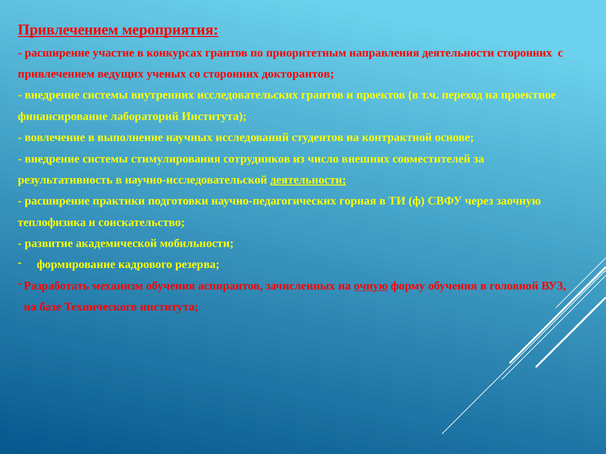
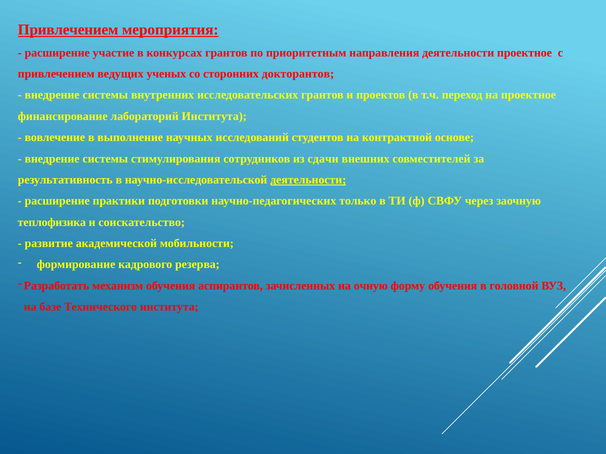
деятельности сторонних: сторонних -> проектное
число: число -> сдачи
горная: горная -> только
очную underline: present -> none
